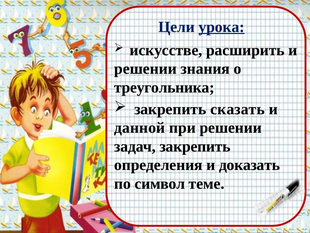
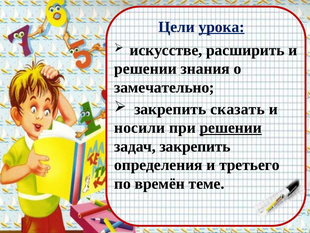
треугольника: треугольника -> замечательно
данной: данной -> носили
решении at (231, 128) underline: none -> present
доказать: доказать -> третьего
символ: символ -> времён
